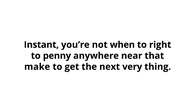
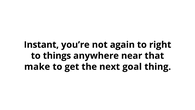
when: when -> again
penny: penny -> things
very: very -> goal
